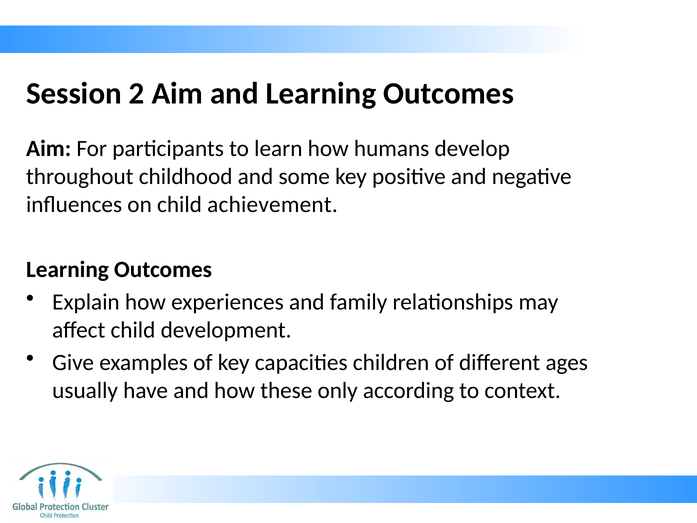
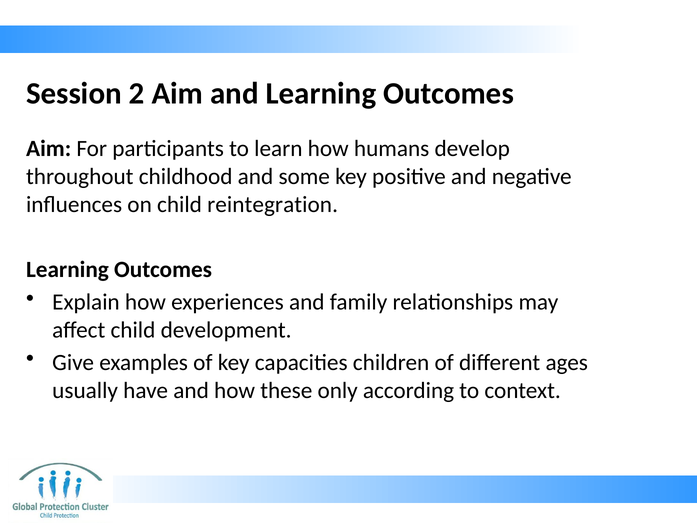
achievement: achievement -> reintegration
